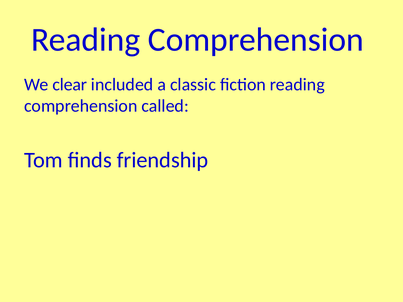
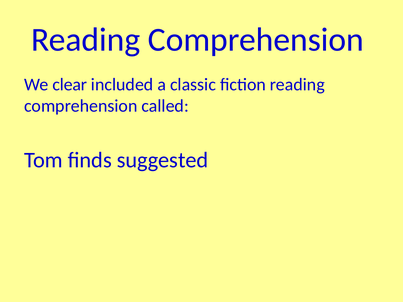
friendship: friendship -> suggested
